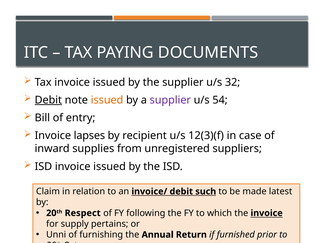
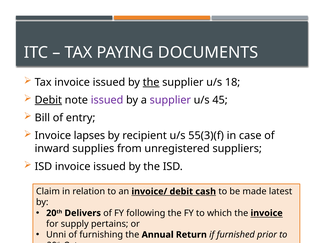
the at (151, 82) underline: none -> present
32: 32 -> 18
issued at (107, 100) colour: orange -> purple
54: 54 -> 45
12(3)(f: 12(3)(f -> 55(3)(f
such: such -> cash
Respect: Respect -> Delivers
